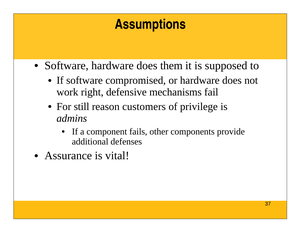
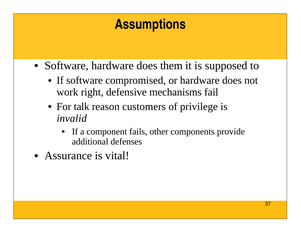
still: still -> talk
admins: admins -> invalid
